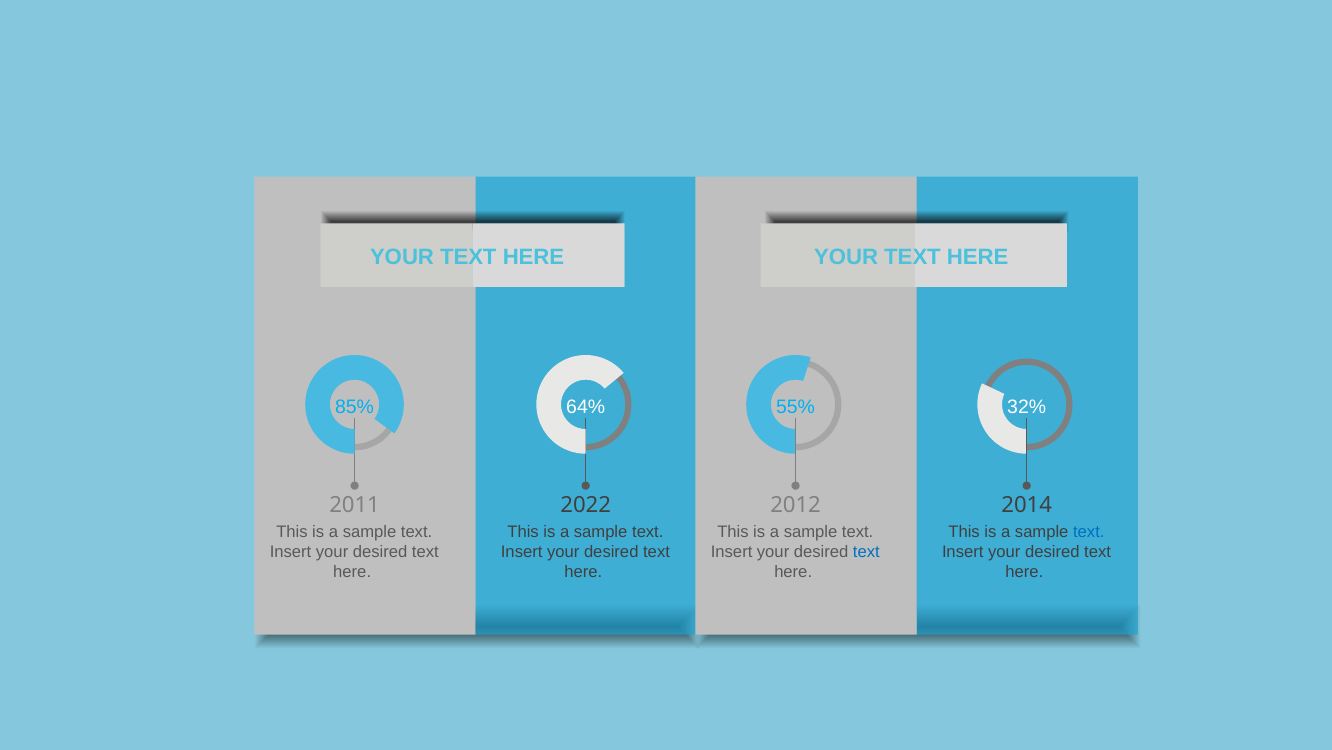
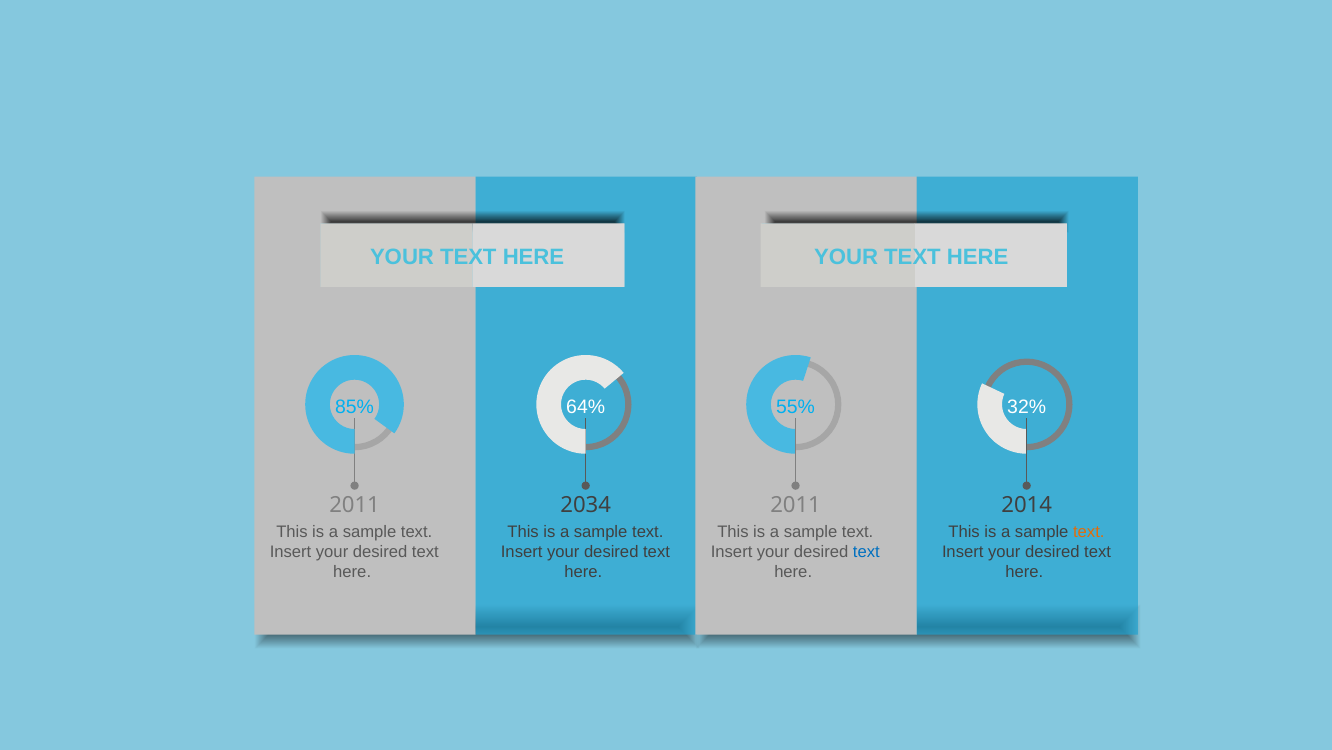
2022: 2022 -> 2034
2012 at (796, 505): 2012 -> 2011
text at (1089, 532) colour: blue -> orange
